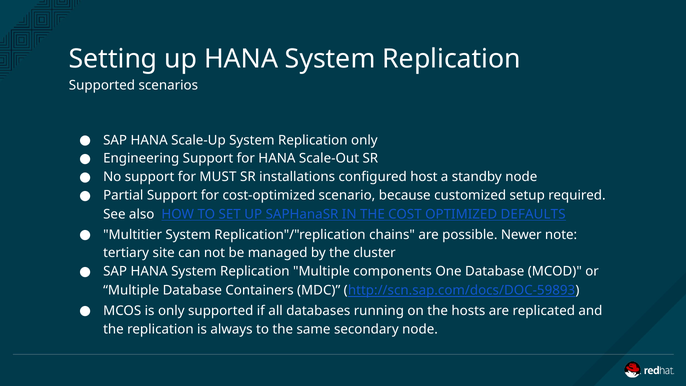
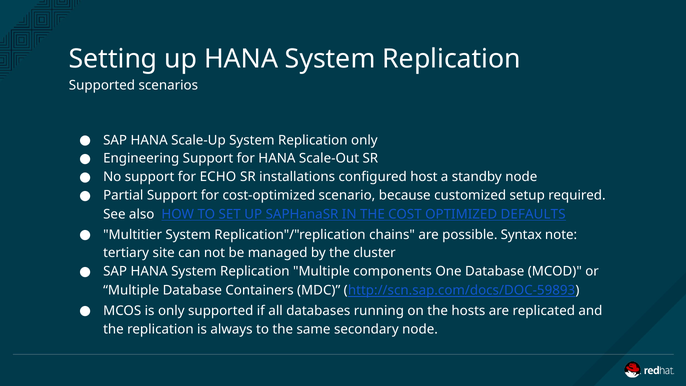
MUST: MUST -> ECHO
Newer: Newer -> Syntax
